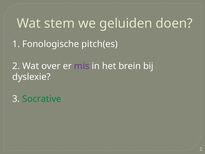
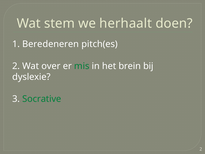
geluiden: geluiden -> herhaalt
Fonologische: Fonologische -> Beredeneren
mis colour: purple -> green
